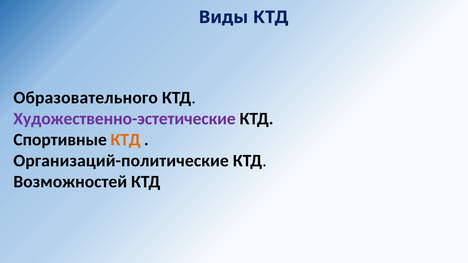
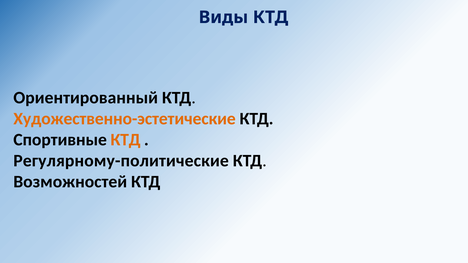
Образовательного: Образовательного -> Ориентированный
Художественно-эстетические colour: purple -> orange
Организаций-политические: Организаций-политические -> Регулярному-политические
